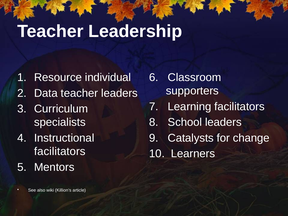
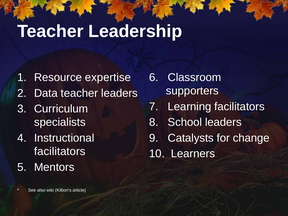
individual: individual -> expertise
